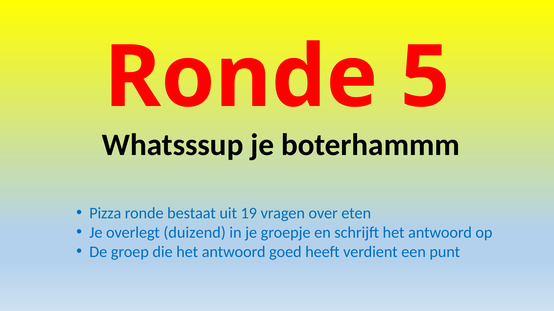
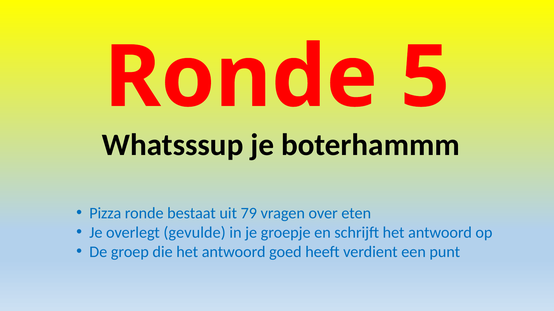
19: 19 -> 79
duizend: duizend -> gevulde
